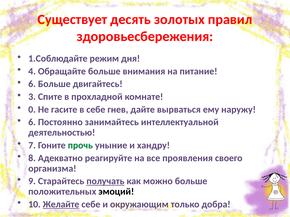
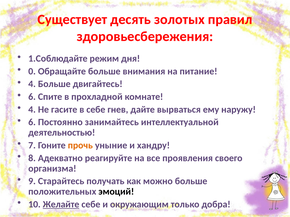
4: 4 -> 0
6 at (32, 84): 6 -> 4
3 at (32, 97): 3 -> 6
0 at (32, 110): 0 -> 4
прочь colour: green -> orange
получать underline: present -> none
